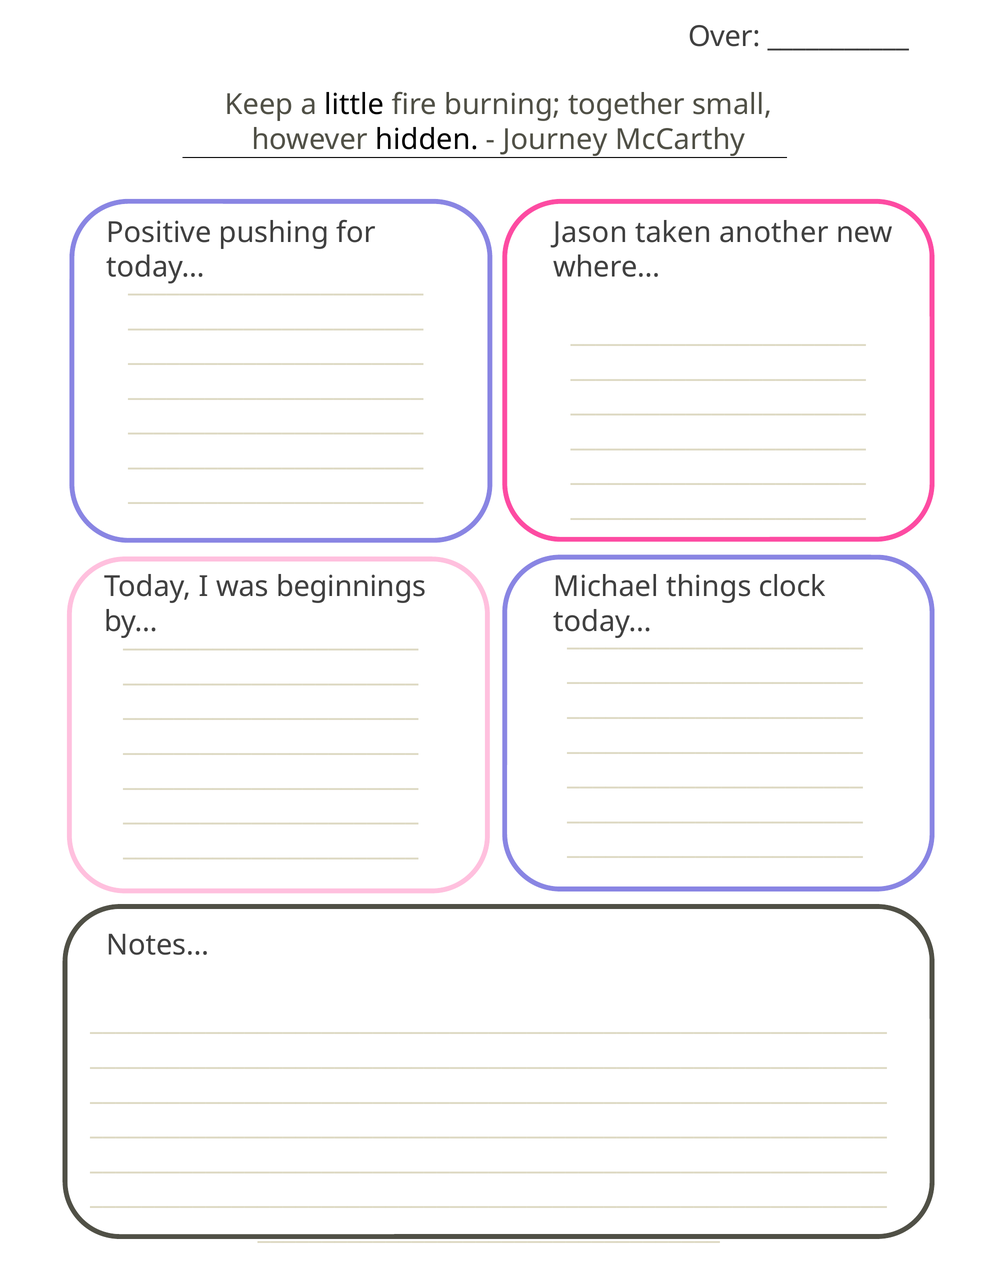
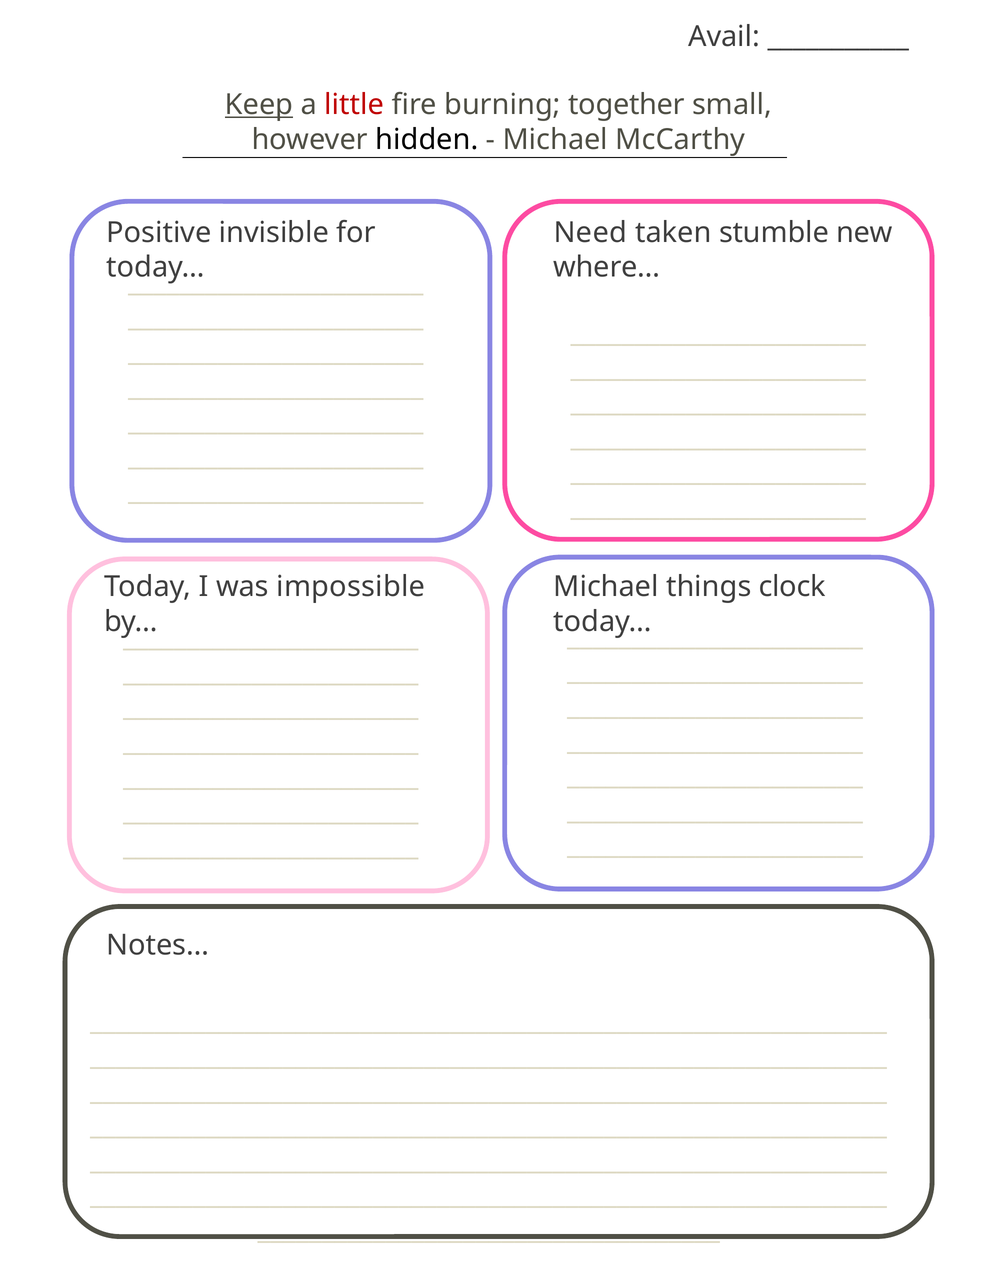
Over: Over -> Avail
Keep underline: none -> present
little colour: black -> red
Journey at (555, 140): Journey -> Michael
pushing: pushing -> invisible
Jason: Jason -> Need
another: another -> stumble
beginnings: beginnings -> impossible
